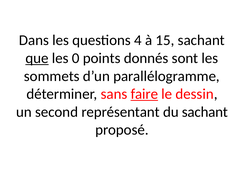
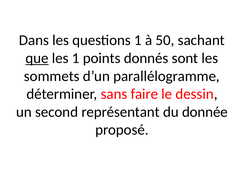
questions 4: 4 -> 1
15: 15 -> 50
les 0: 0 -> 1
faire underline: present -> none
du sachant: sachant -> donnée
